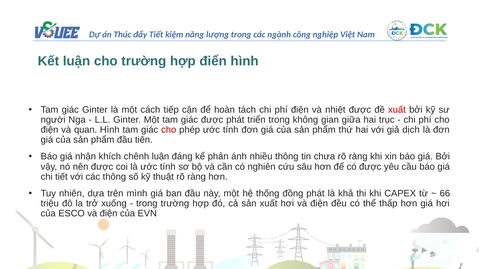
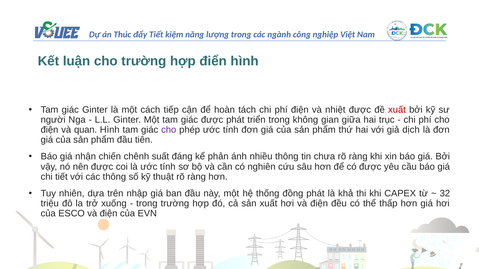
cho at (169, 130) colour: red -> purple
khích: khích -> chiến
chênh luận: luận -> suất
mình: mình -> nhập
66: 66 -> 32
